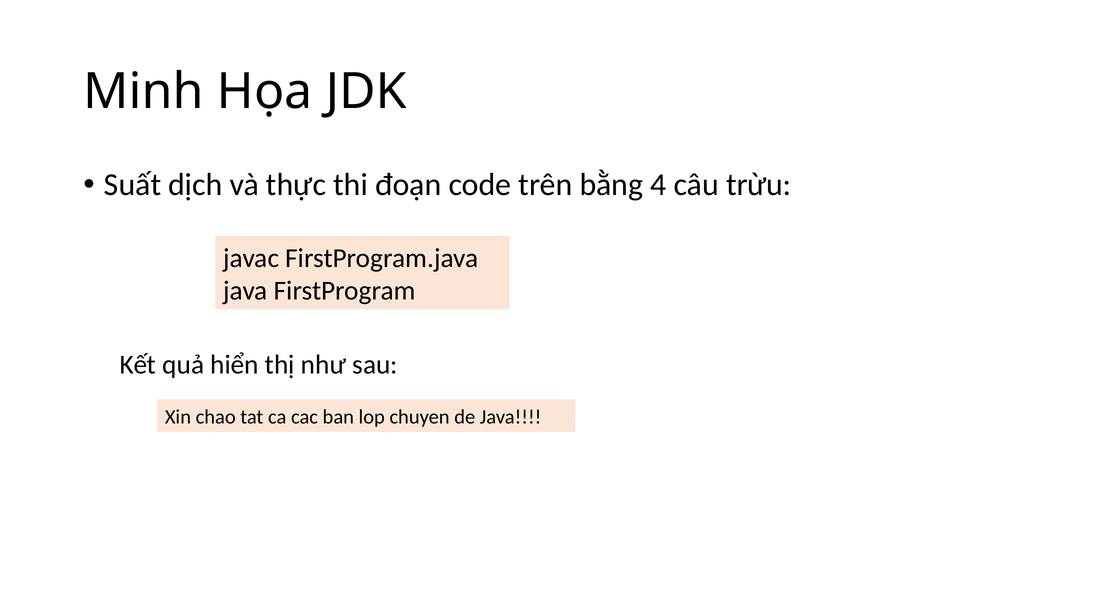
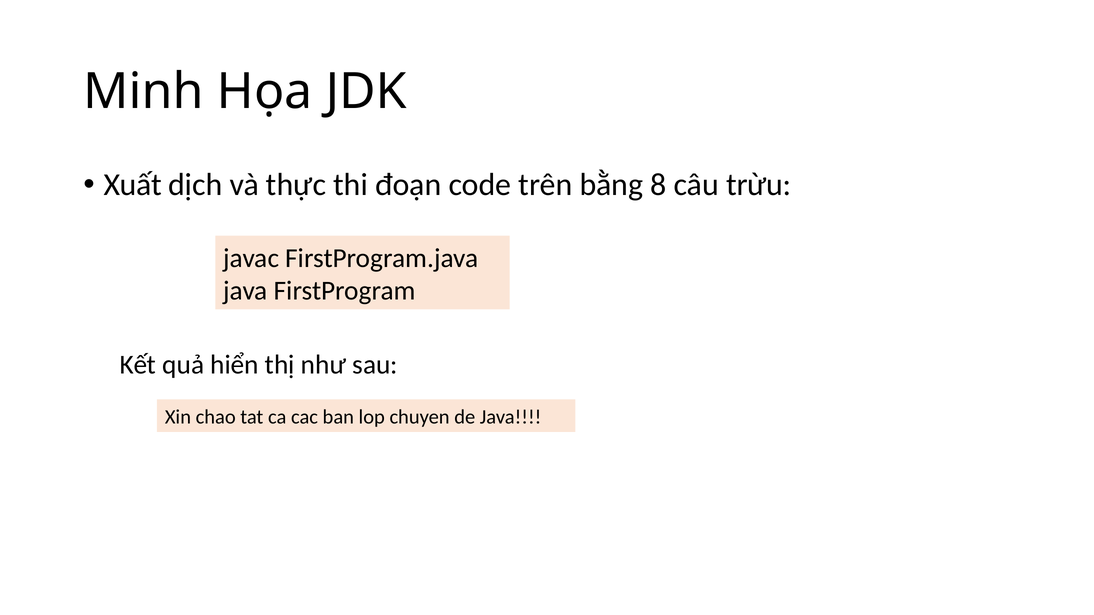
Suất: Suất -> Xuất
4: 4 -> 8
